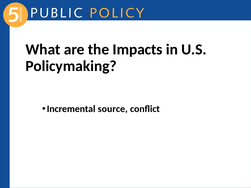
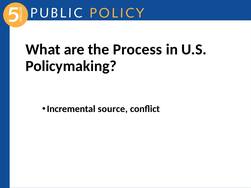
Impacts: Impacts -> Process
